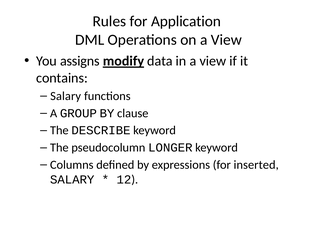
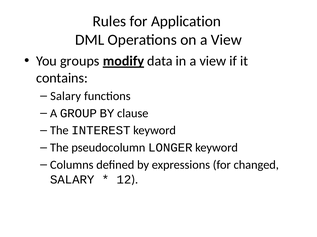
assigns: assigns -> groups
DESCRIBE: DESCRIBE -> INTEREST
inserted: inserted -> changed
